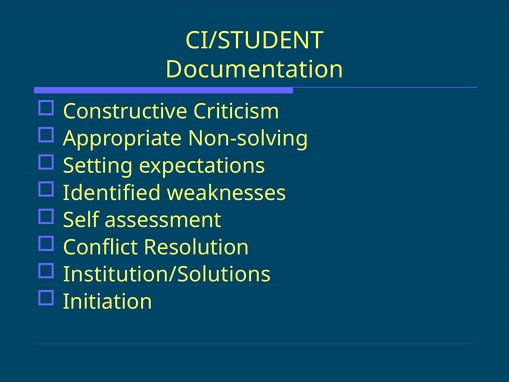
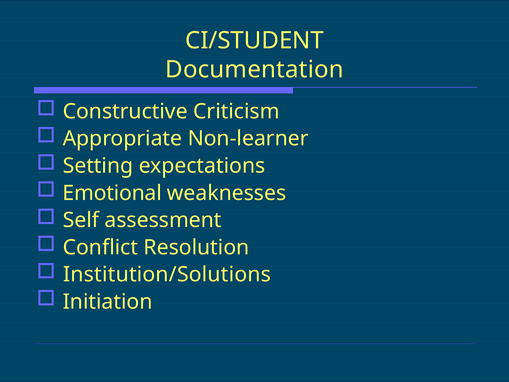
Non-solving: Non-solving -> Non-learner
Identified: Identified -> Emotional
